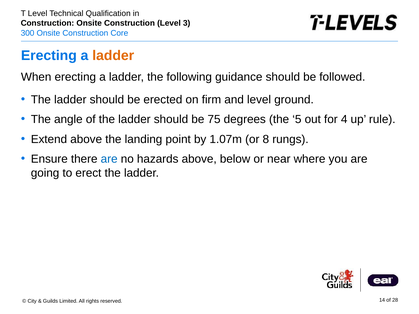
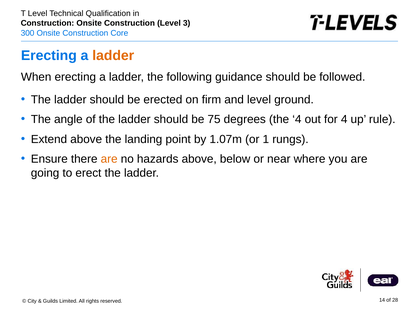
the 5: 5 -> 4
8: 8 -> 1
are at (109, 159) colour: blue -> orange
